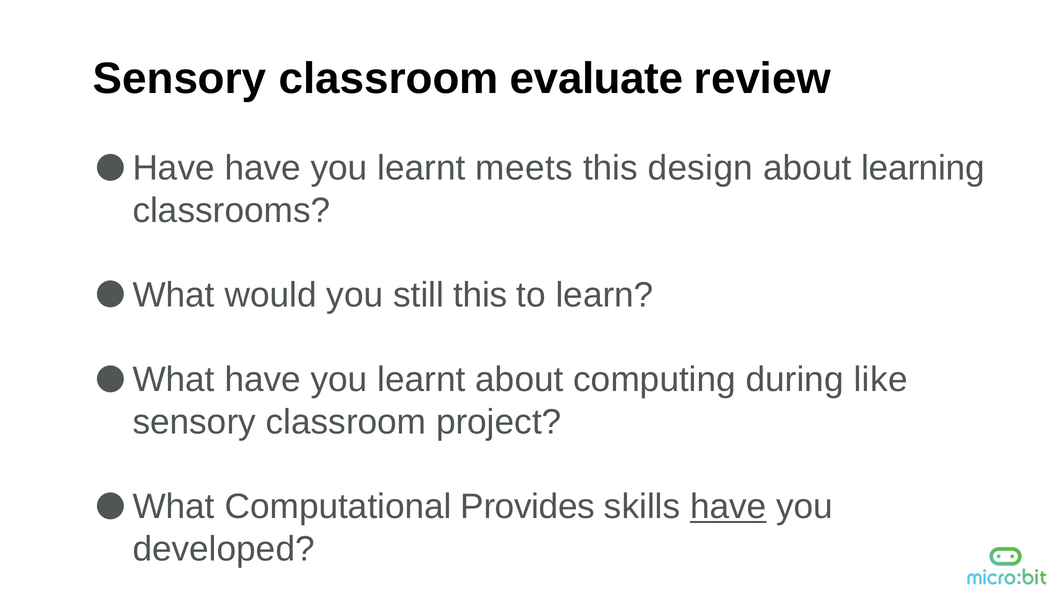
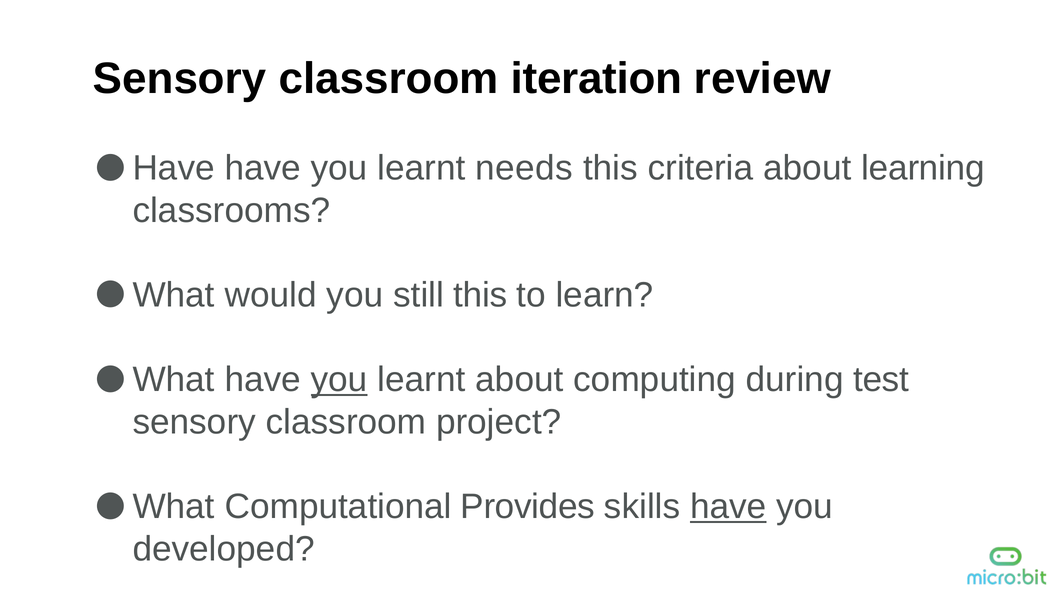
evaluate: evaluate -> iteration
meets: meets -> needs
design: design -> criteria
you at (339, 380) underline: none -> present
like: like -> test
